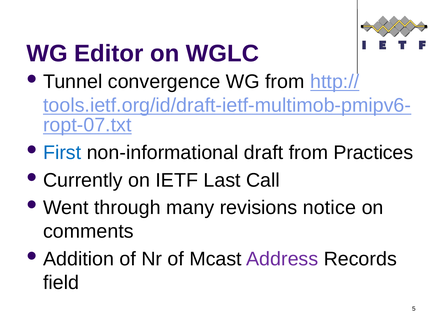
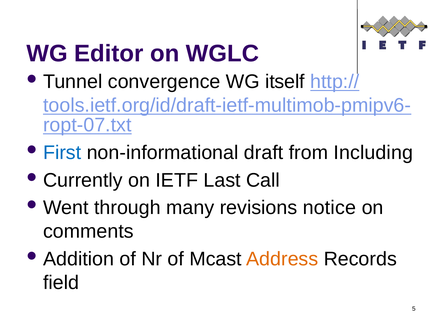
WG from: from -> itself
Practices: Practices -> Including
Address colour: purple -> orange
